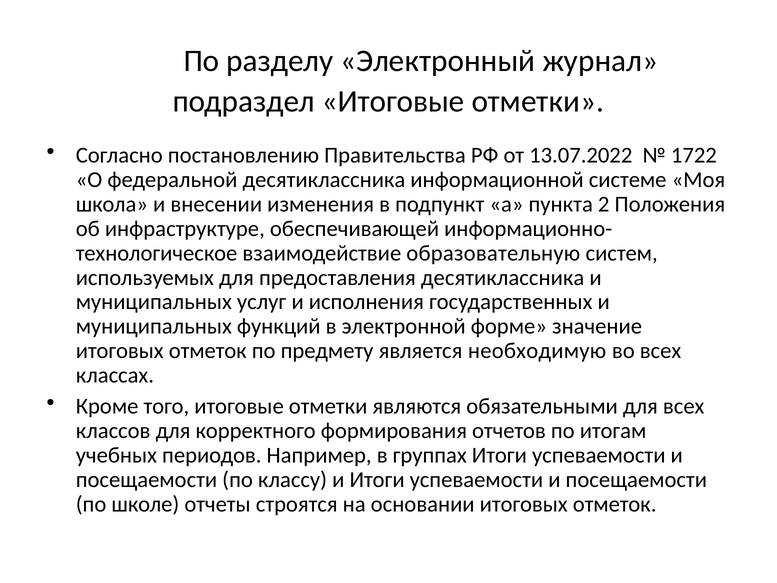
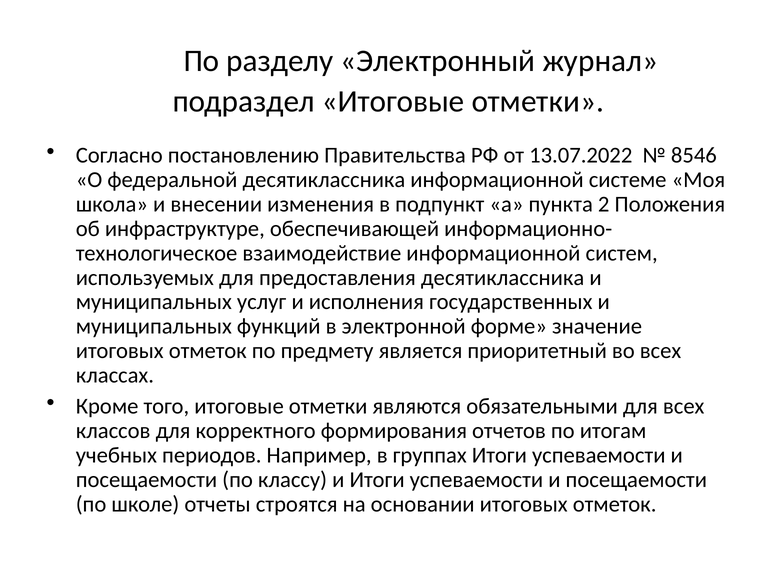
1722: 1722 -> 8546
взаимодействие образовательную: образовательную -> информационной
необходимую: необходимую -> приоритетный
